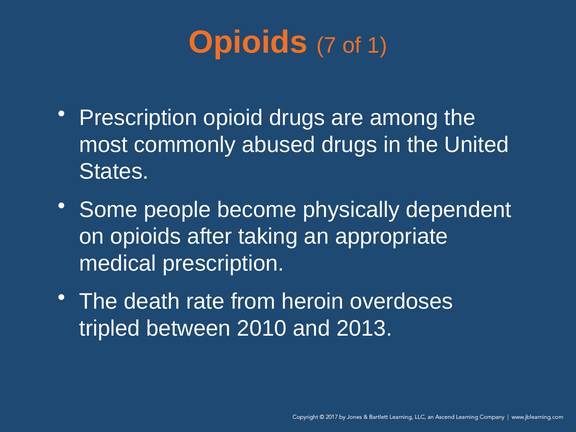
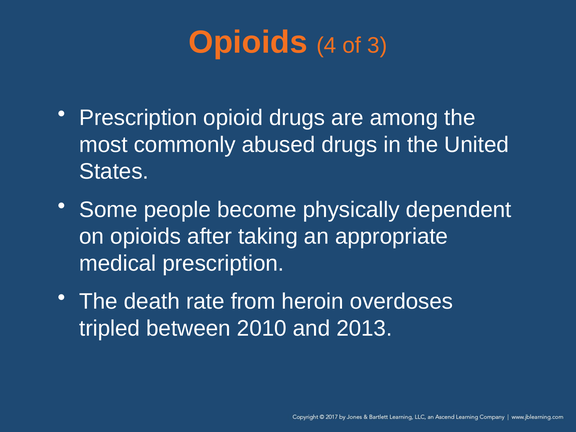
7: 7 -> 4
1: 1 -> 3
